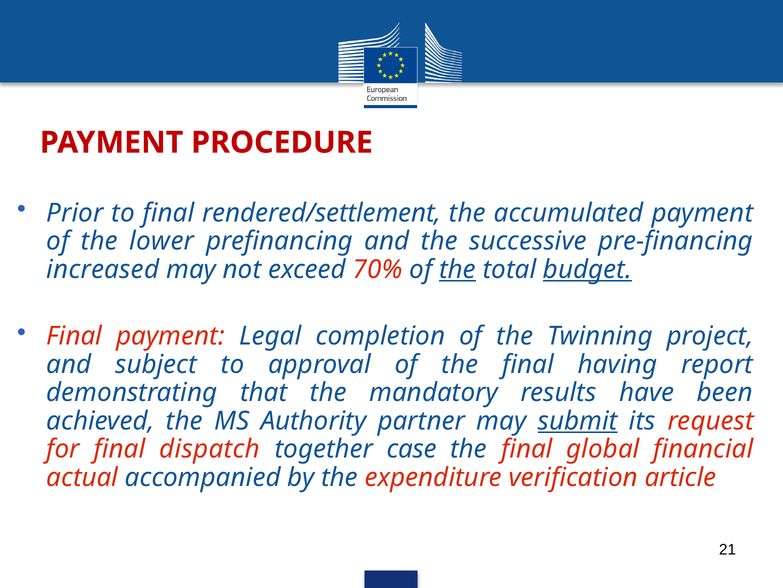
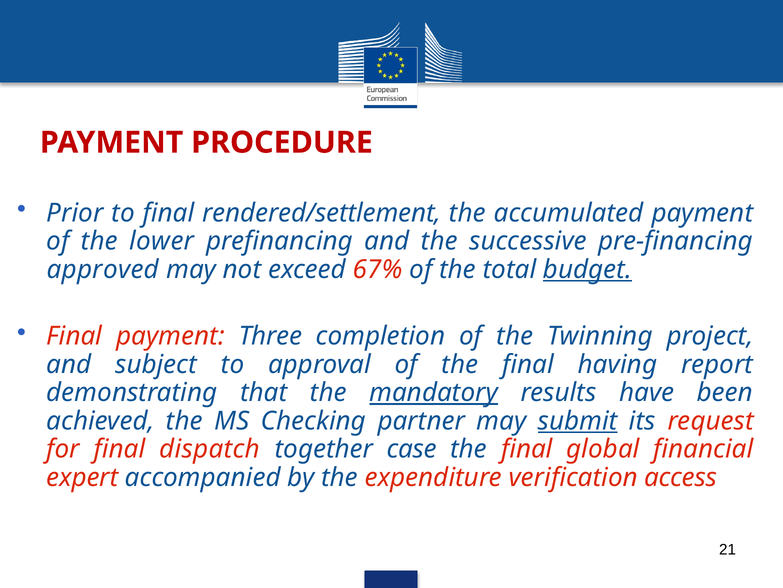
increased: increased -> approved
70%: 70% -> 67%
the at (458, 269) underline: present -> none
Legal: Legal -> Three
mandatory underline: none -> present
Authority: Authority -> Checking
actual: actual -> expert
article: article -> access
